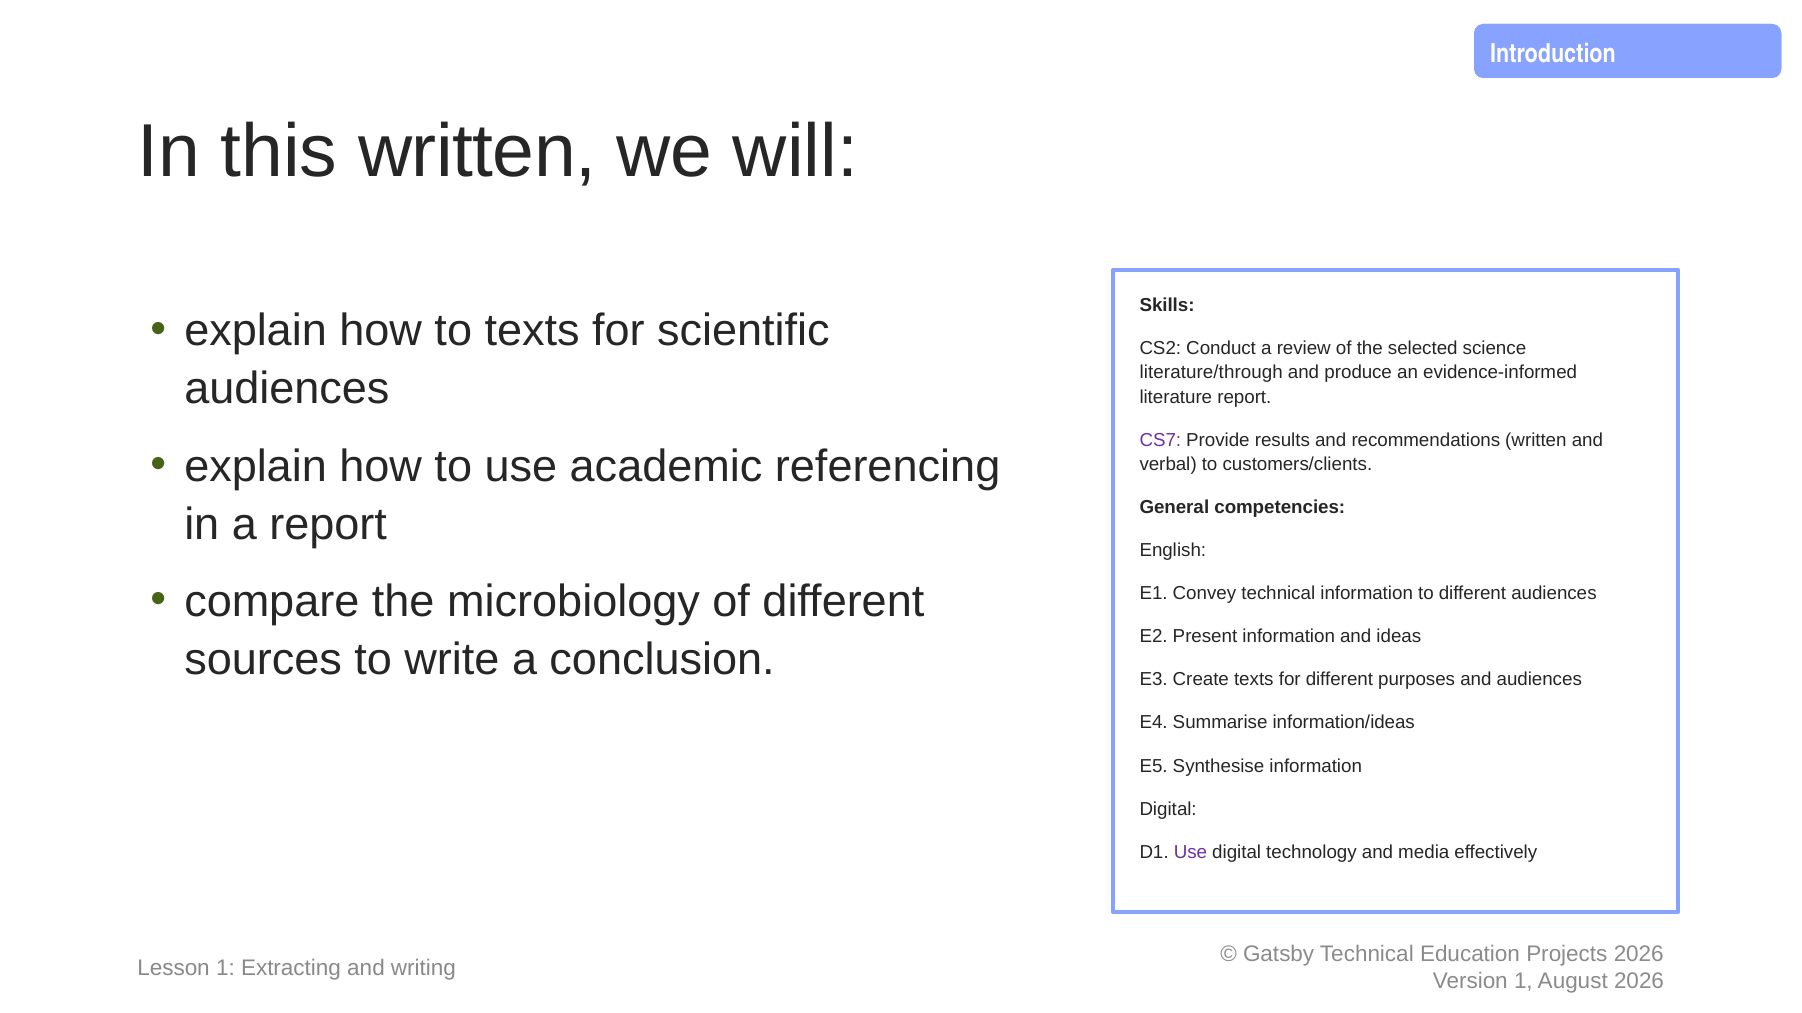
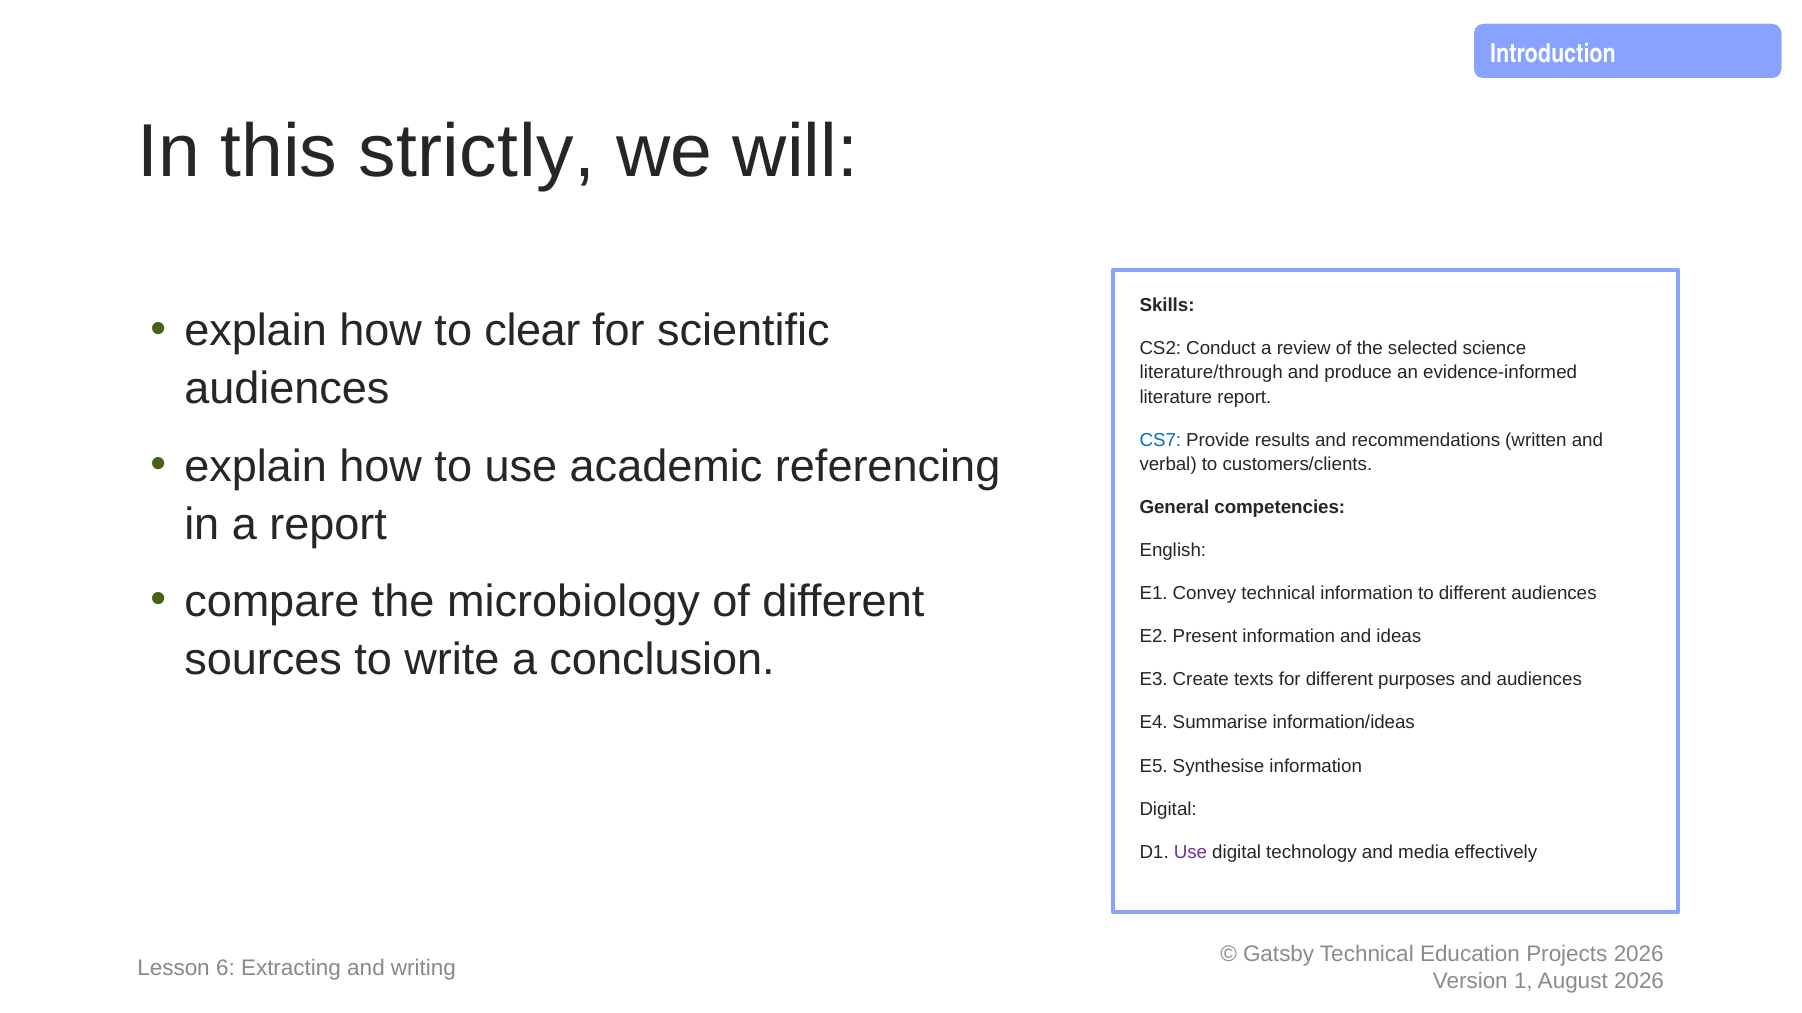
this written: written -> strictly
to texts: texts -> clear
CS7 colour: purple -> blue
Lesson 1: 1 -> 6
